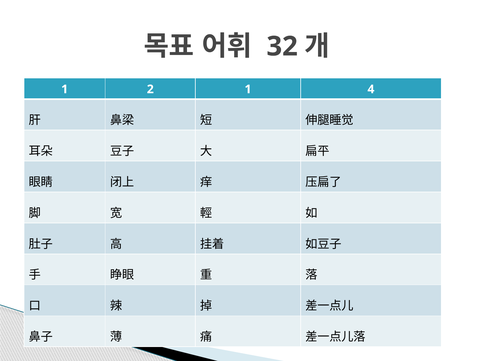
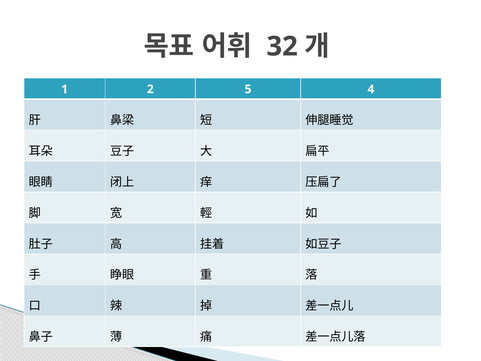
2 1: 1 -> 5
